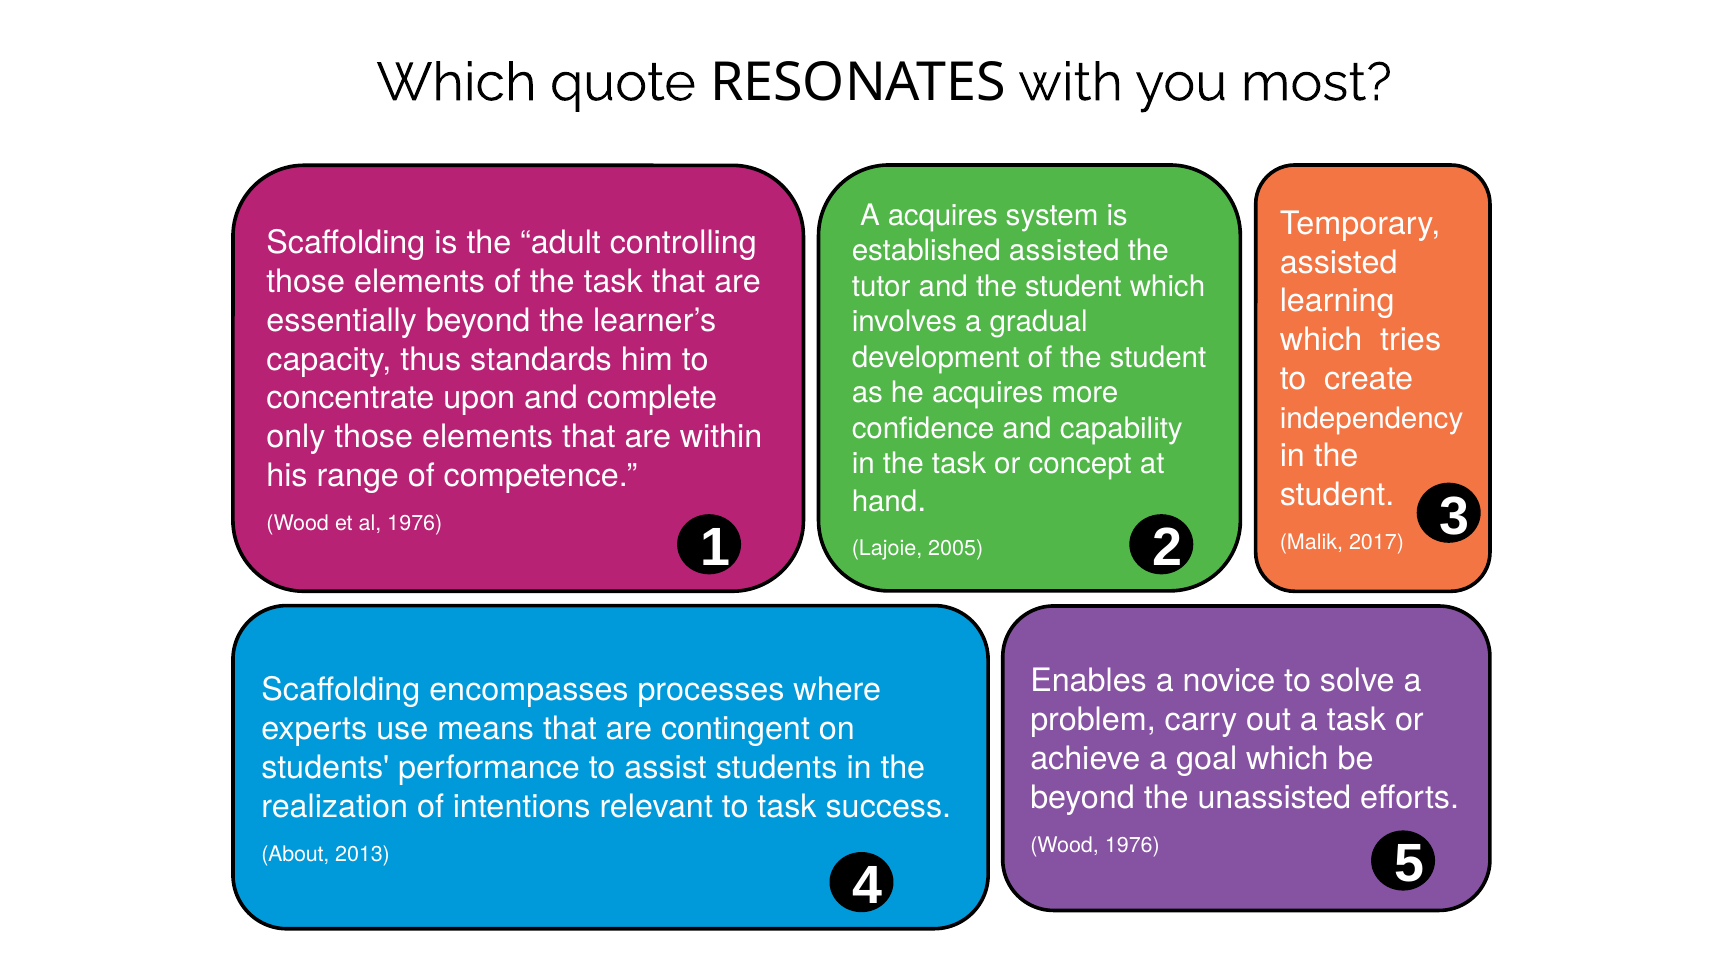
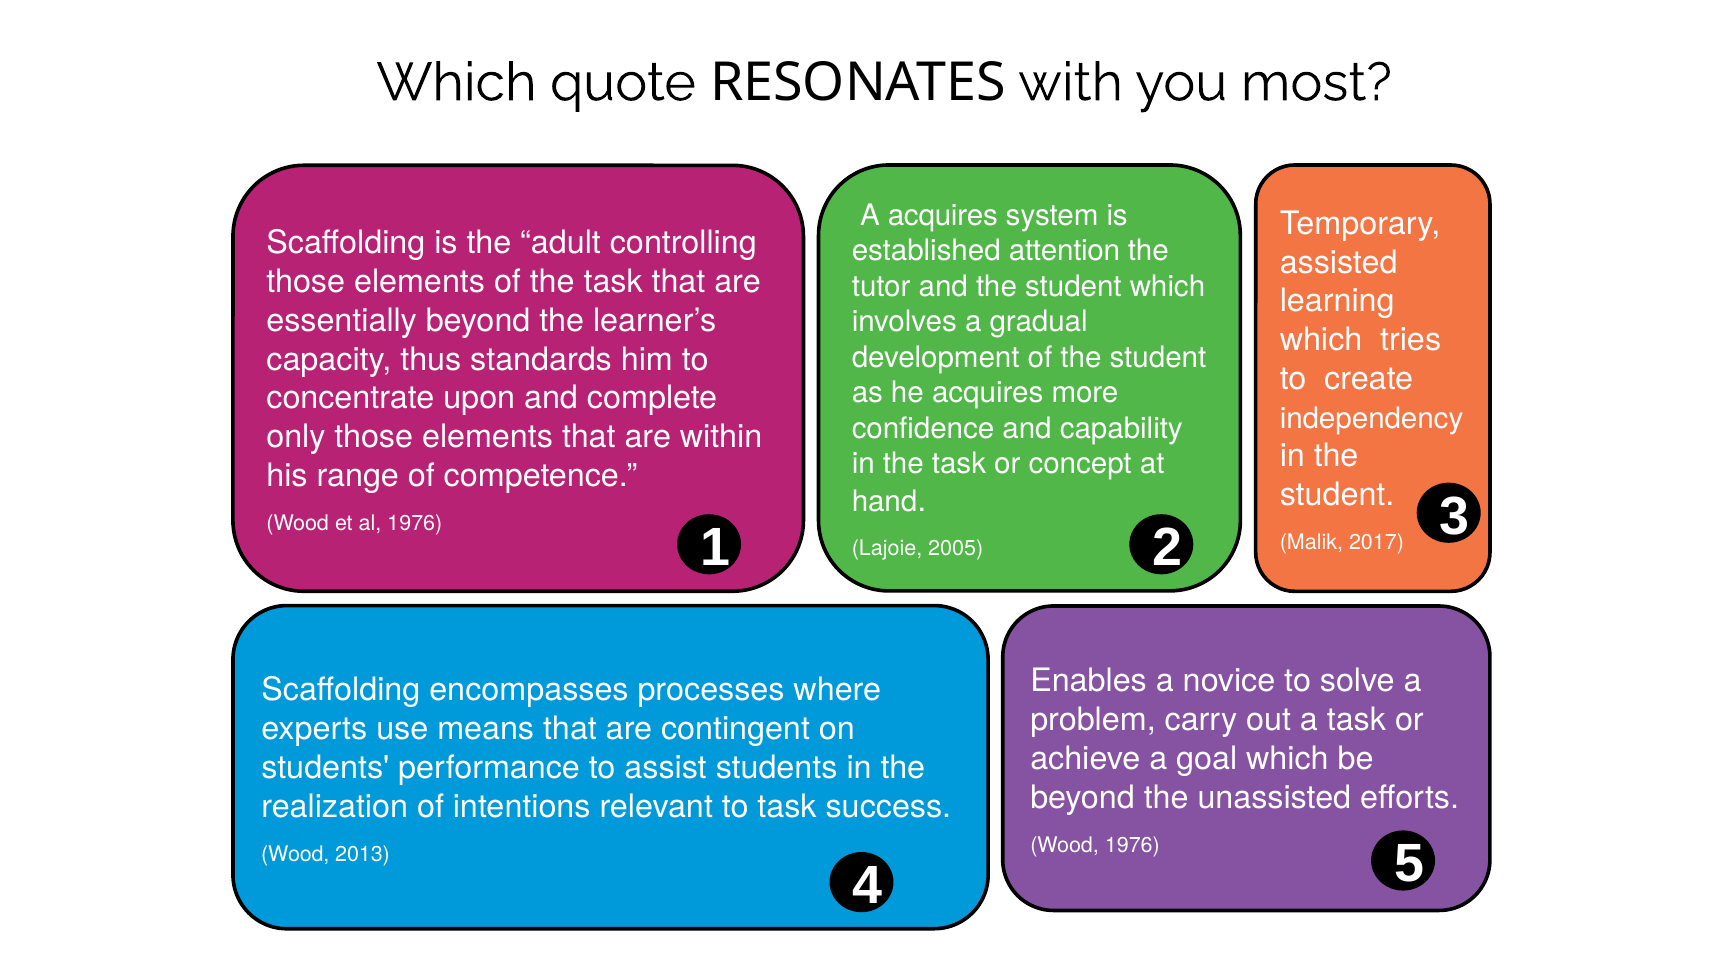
established assisted: assisted -> attention
About at (295, 854): About -> Wood
